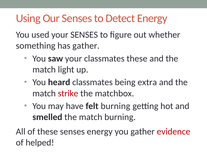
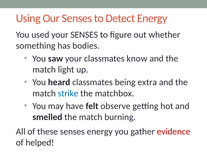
has gather: gather -> bodies
classmates these: these -> know
strike colour: red -> blue
felt burning: burning -> observe
